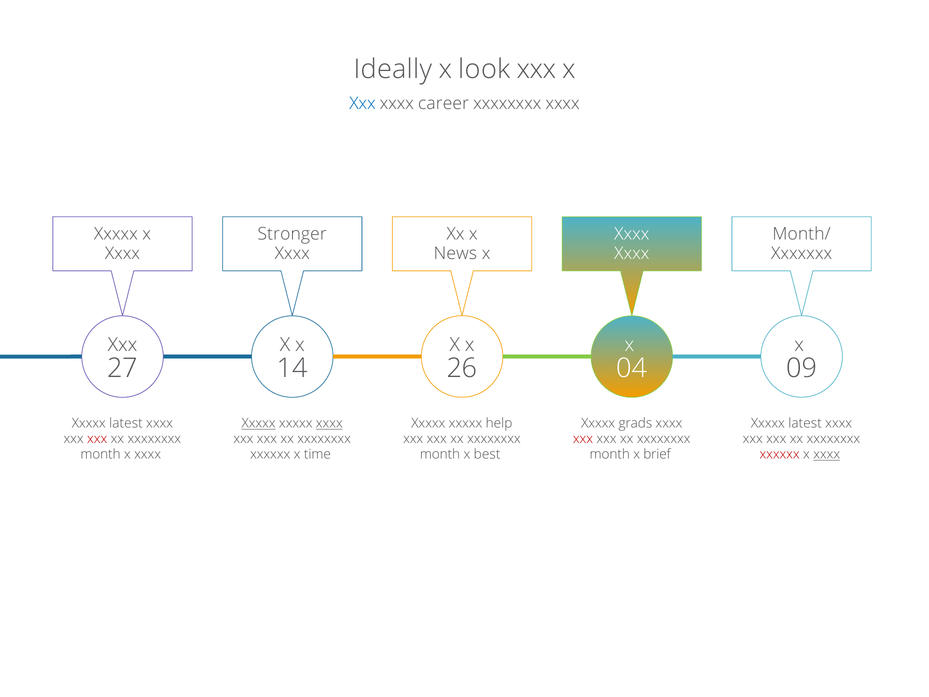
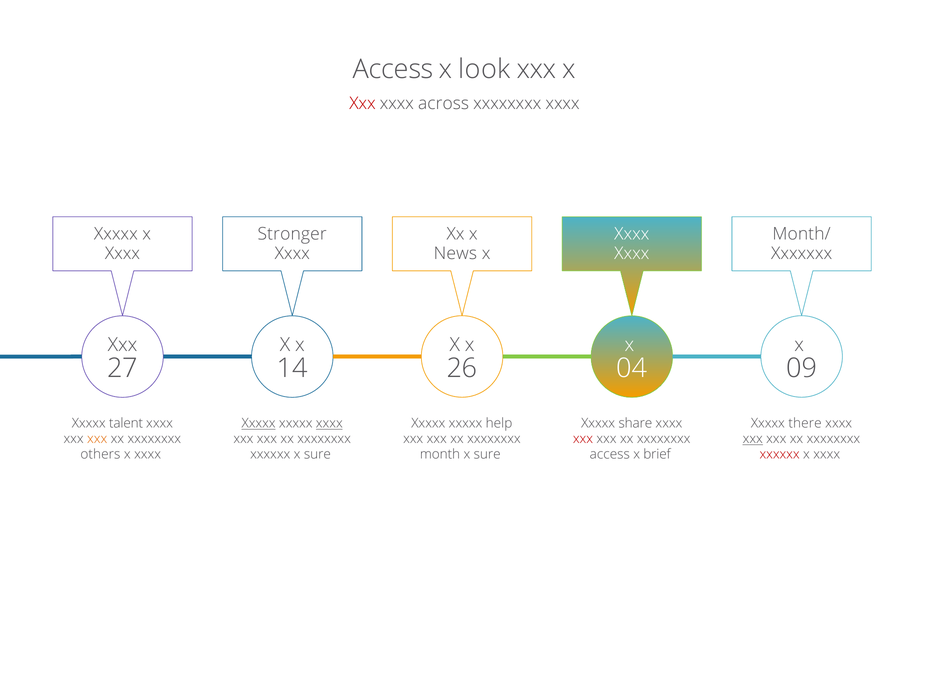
Ideally at (393, 69): Ideally -> Access
Xxx at (362, 103) colour: blue -> red
career: career -> across
latest at (126, 423): latest -> talent
grads: grads -> share
latest at (805, 423): latest -> there
xxx at (97, 439) colour: red -> orange
xxx at (753, 439) underline: none -> present
month at (100, 454): month -> others
xxxxxx x time: time -> sure
best at (487, 454): best -> sure
month at (610, 454): month -> access
xxxx at (827, 454) underline: present -> none
